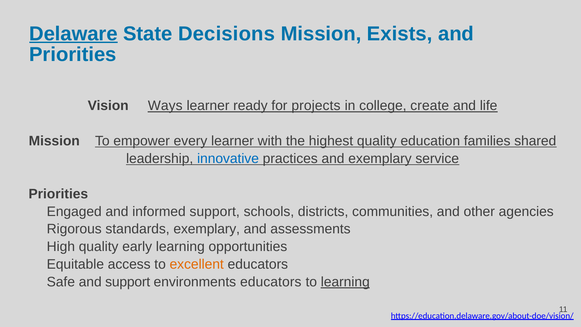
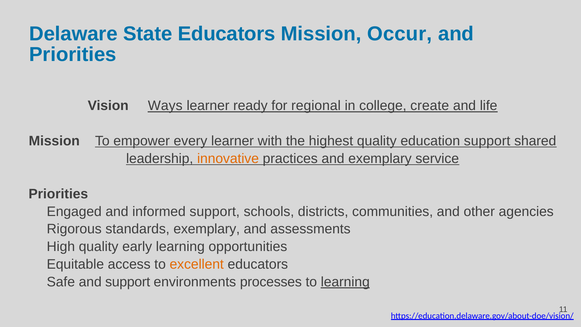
Delaware underline: present -> none
State Decisions: Decisions -> Educators
Exists: Exists -> Occur
projects: projects -> regional
education families: families -> support
innovative colour: blue -> orange
environments educators: educators -> processes
